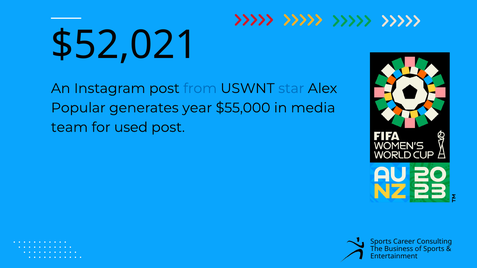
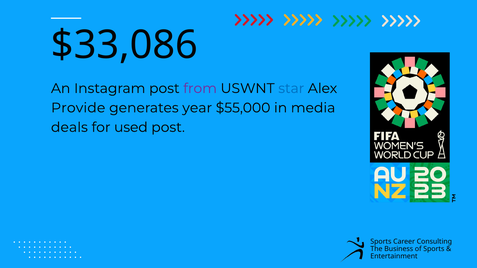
$52,021: $52,021 -> $33,086
from colour: blue -> purple
Popular: Popular -> Provide
team: team -> deals
